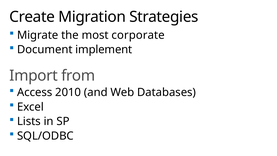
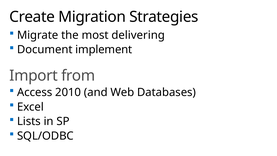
corporate: corporate -> delivering
